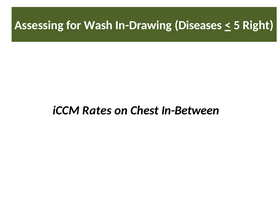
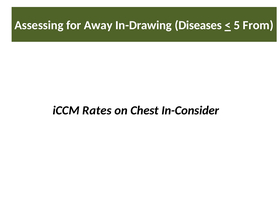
Wash: Wash -> Away
Right: Right -> From
In-Between: In-Between -> In-Consider
